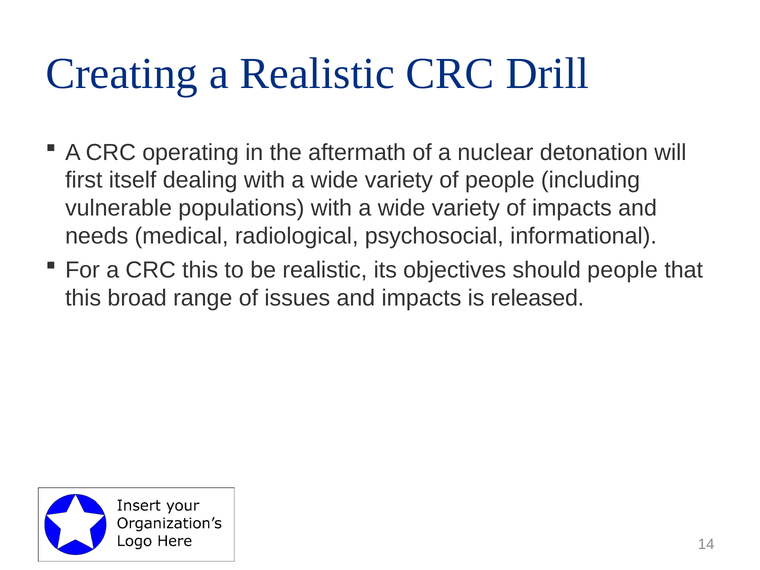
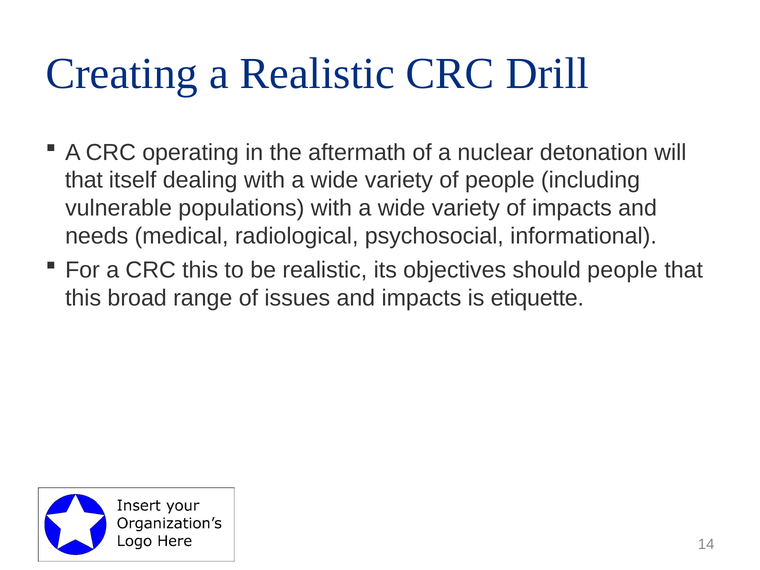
first at (84, 180): first -> that
released: released -> etiquette
